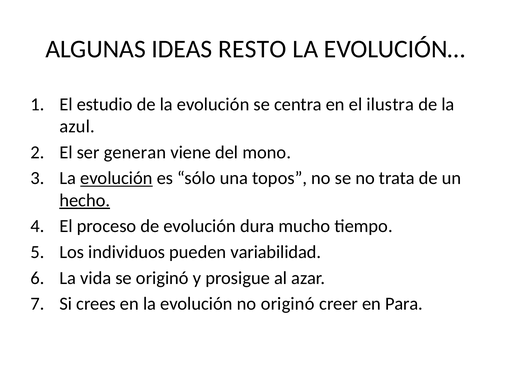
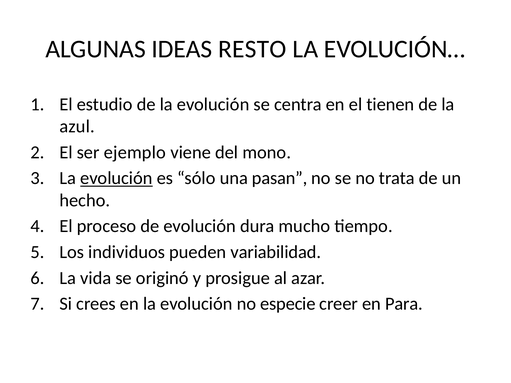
ilustra: ilustra -> tienen
generan: generan -> ejemplo
topos: topos -> pasan
hecho underline: present -> none
no originó: originó -> especie
